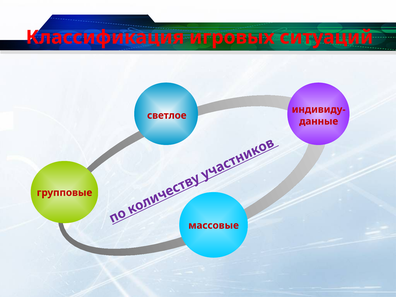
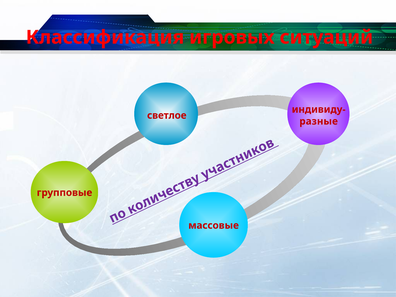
данные: данные -> разные
